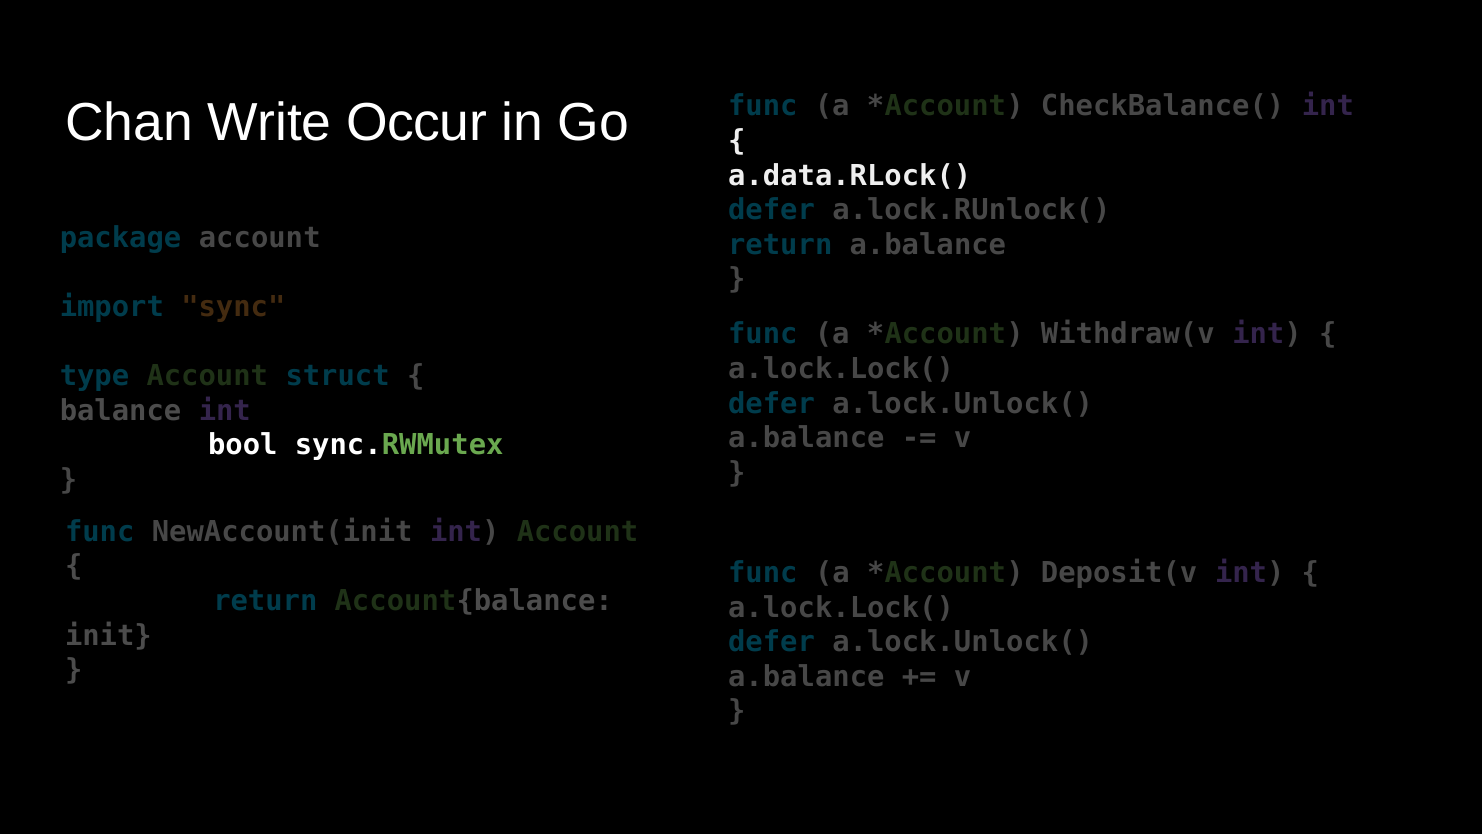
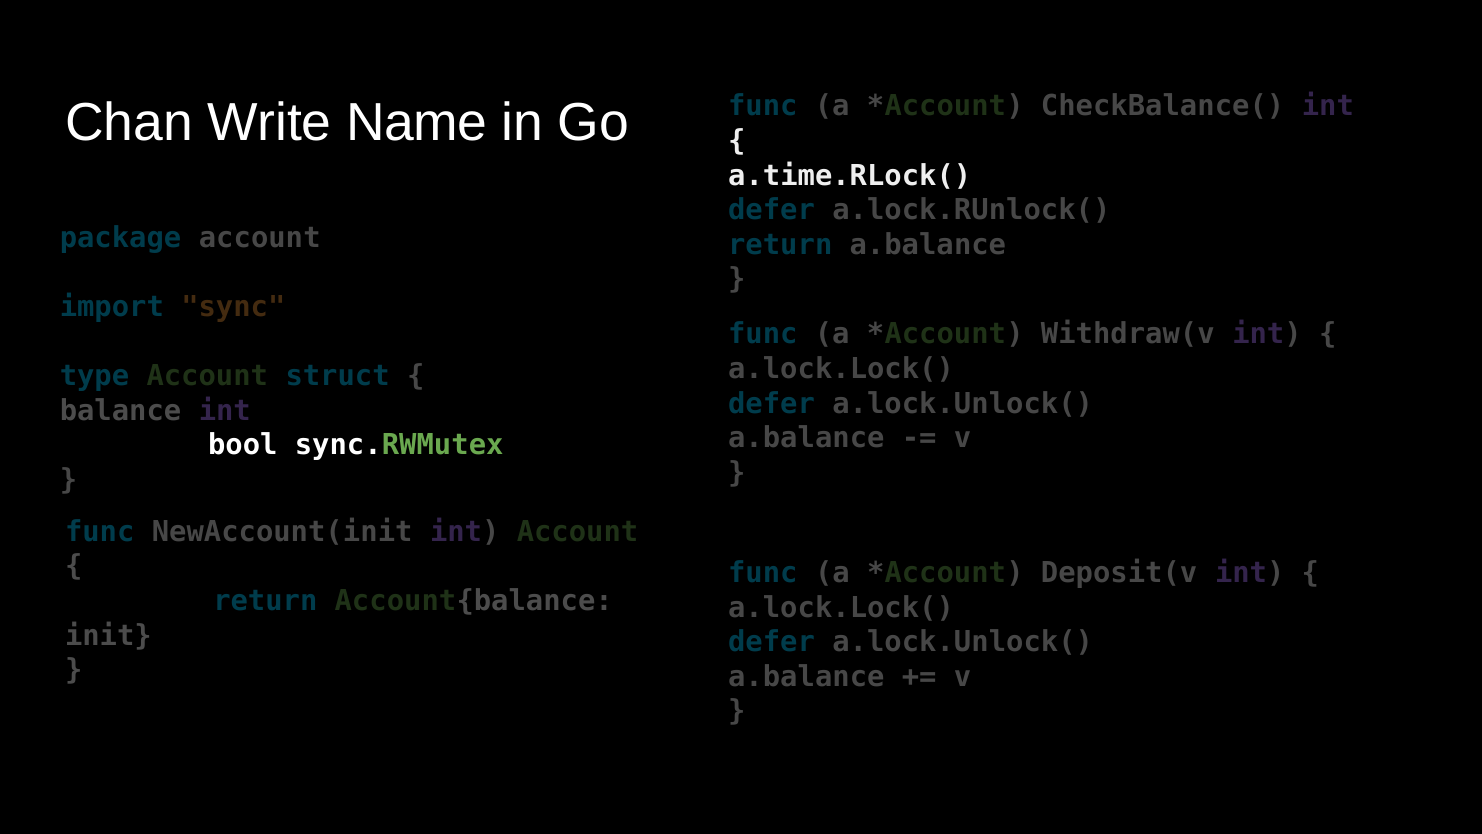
Occur: Occur -> Name
a.data.RLock(: a.data.RLock( -> a.time.RLock(
